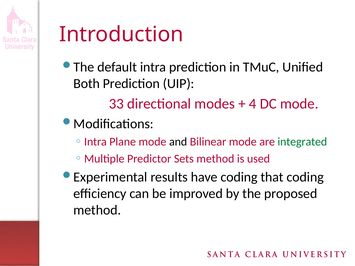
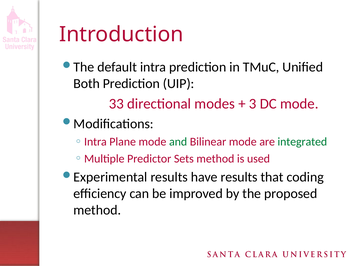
4: 4 -> 3
and colour: black -> green
have coding: coding -> results
